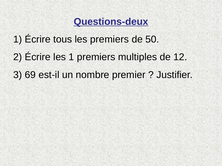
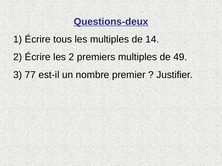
les premiers: premiers -> multiples
50: 50 -> 14
les 1: 1 -> 2
12: 12 -> 49
69: 69 -> 77
